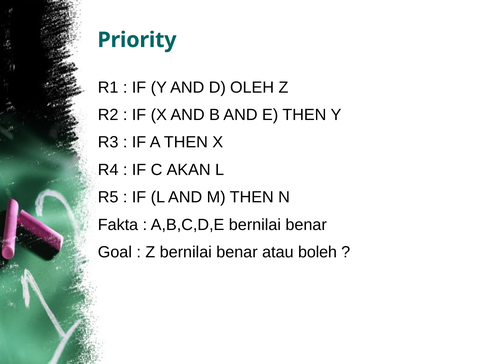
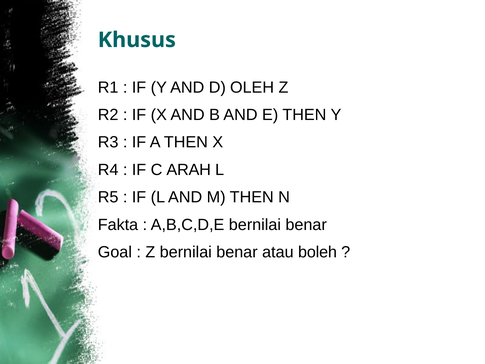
Priority: Priority -> Khusus
AKAN: AKAN -> ARAH
